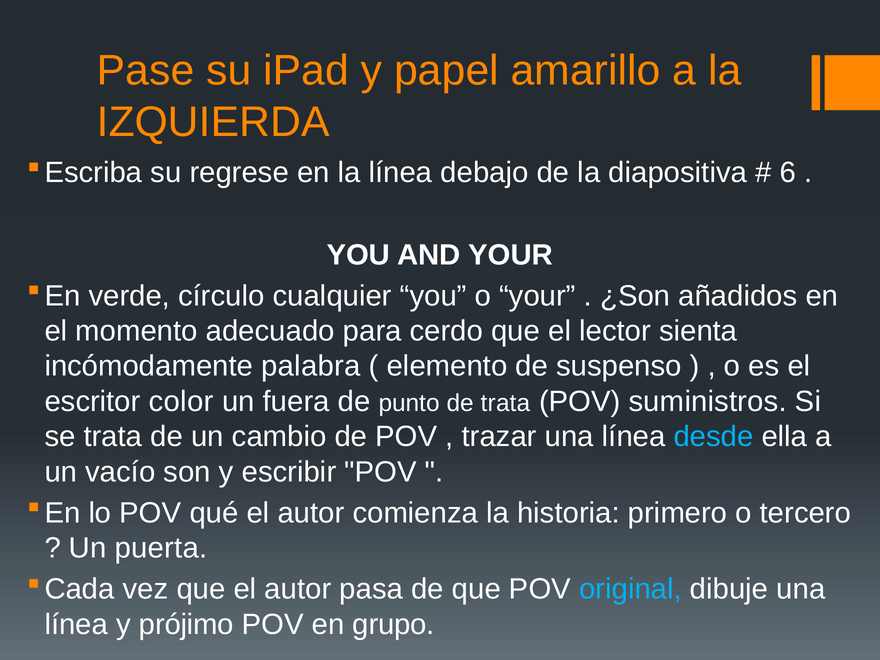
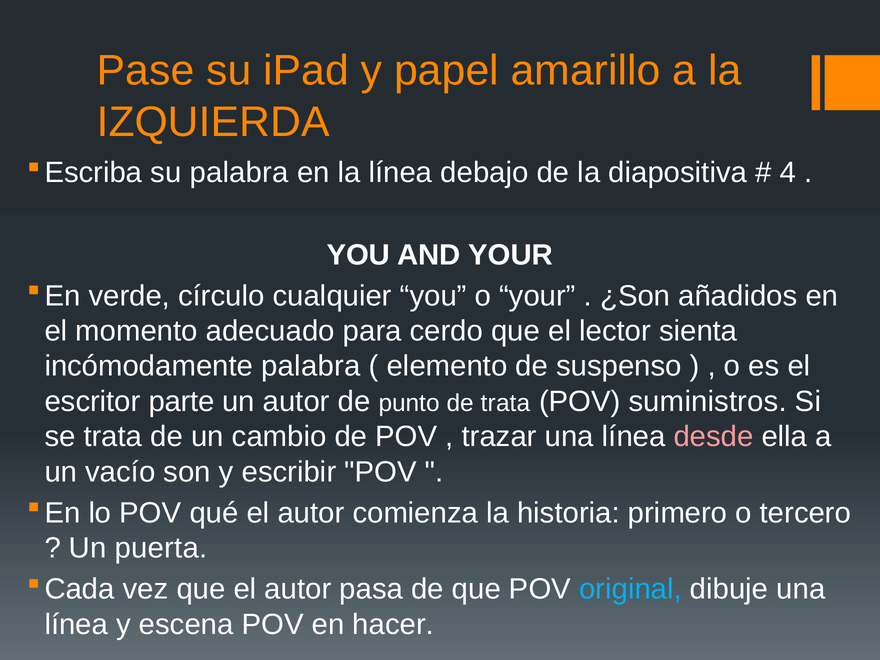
su regrese: regrese -> palabra
6: 6 -> 4
color: color -> parte
un fuera: fuera -> autor
desde colour: light blue -> pink
prójimo: prójimo -> escena
grupo: grupo -> hacer
